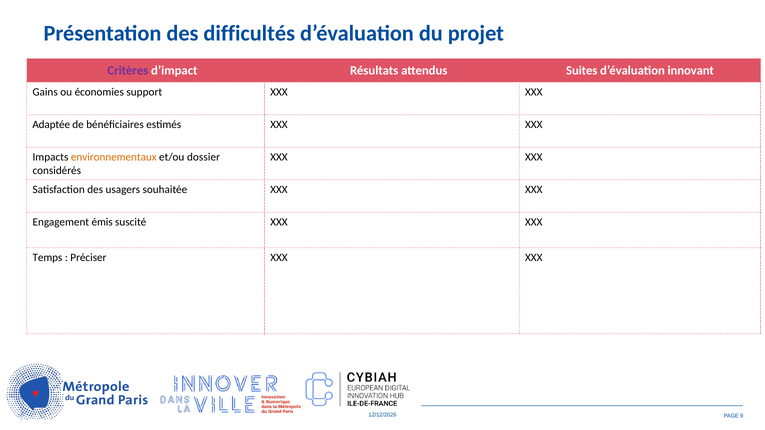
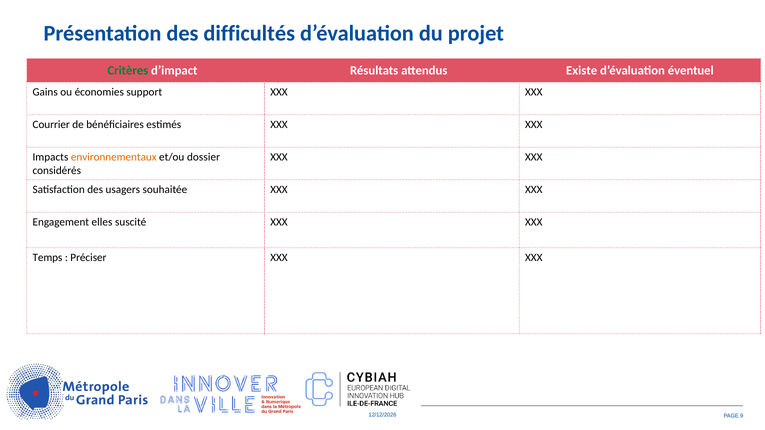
Critères colour: purple -> green
Suites: Suites -> Existe
innovant: innovant -> éventuel
Adaptée: Adaptée -> Courrier
émis: émis -> elles
